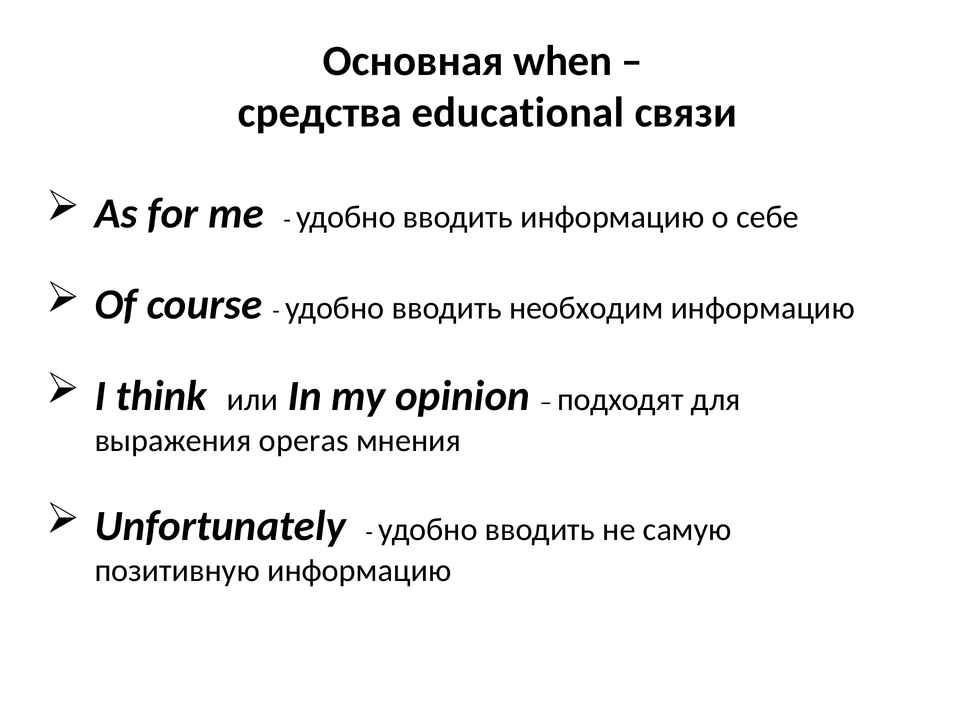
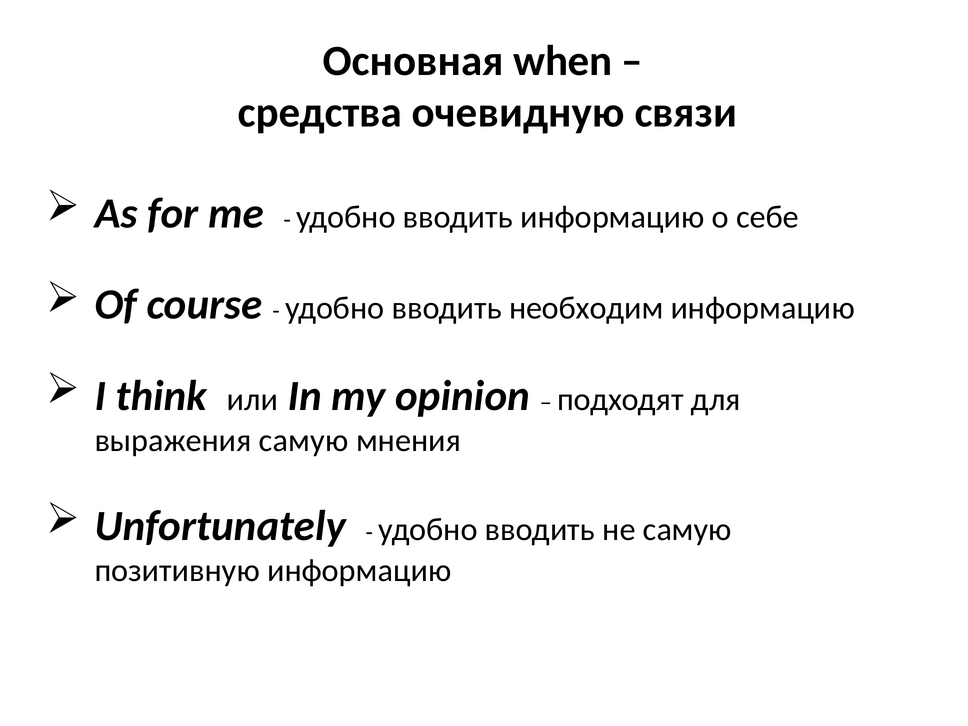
educational: educational -> очевидную
выражения operas: operas -> самую
